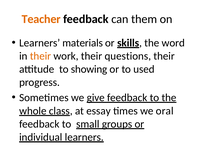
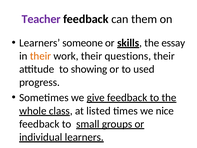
Teacher colour: orange -> purple
materials: materials -> someone
word: word -> essay
essay: essay -> listed
oral: oral -> nice
